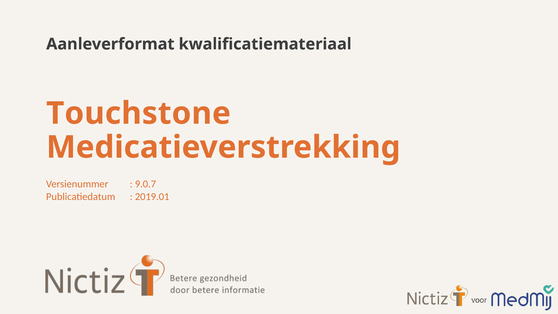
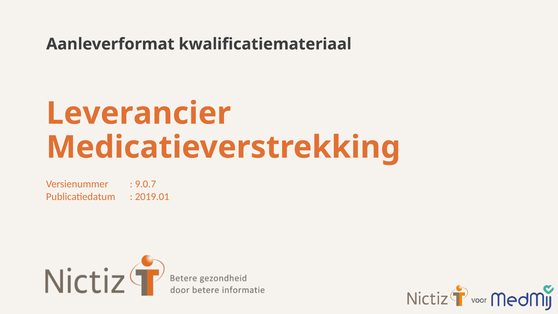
Touchstone: Touchstone -> Leverancier
